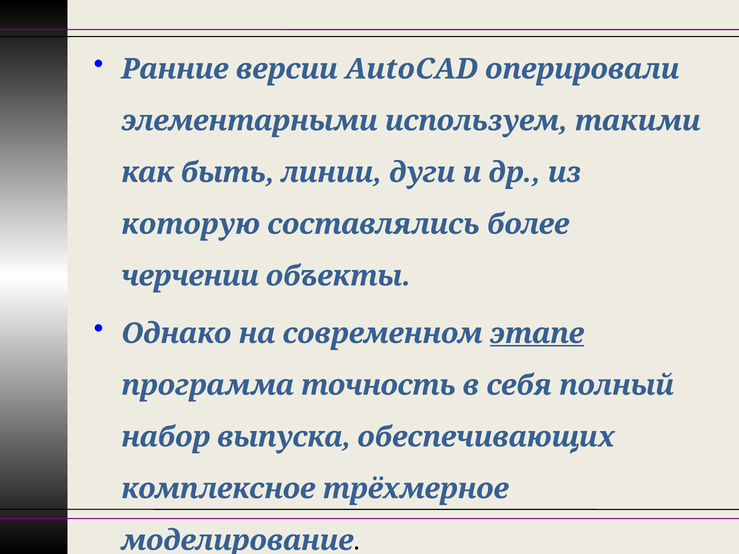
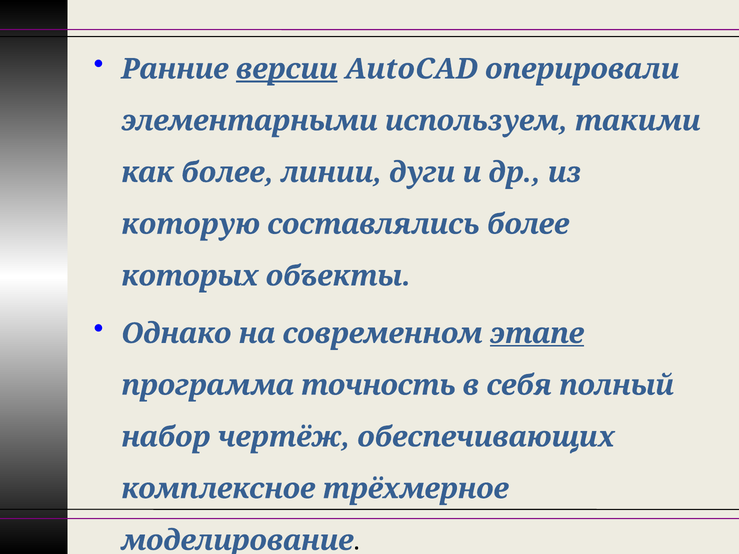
версии underline: none -> present
как быть: быть -> более
черчении: черчении -> которых
выпуска: выпуска -> чертёж
